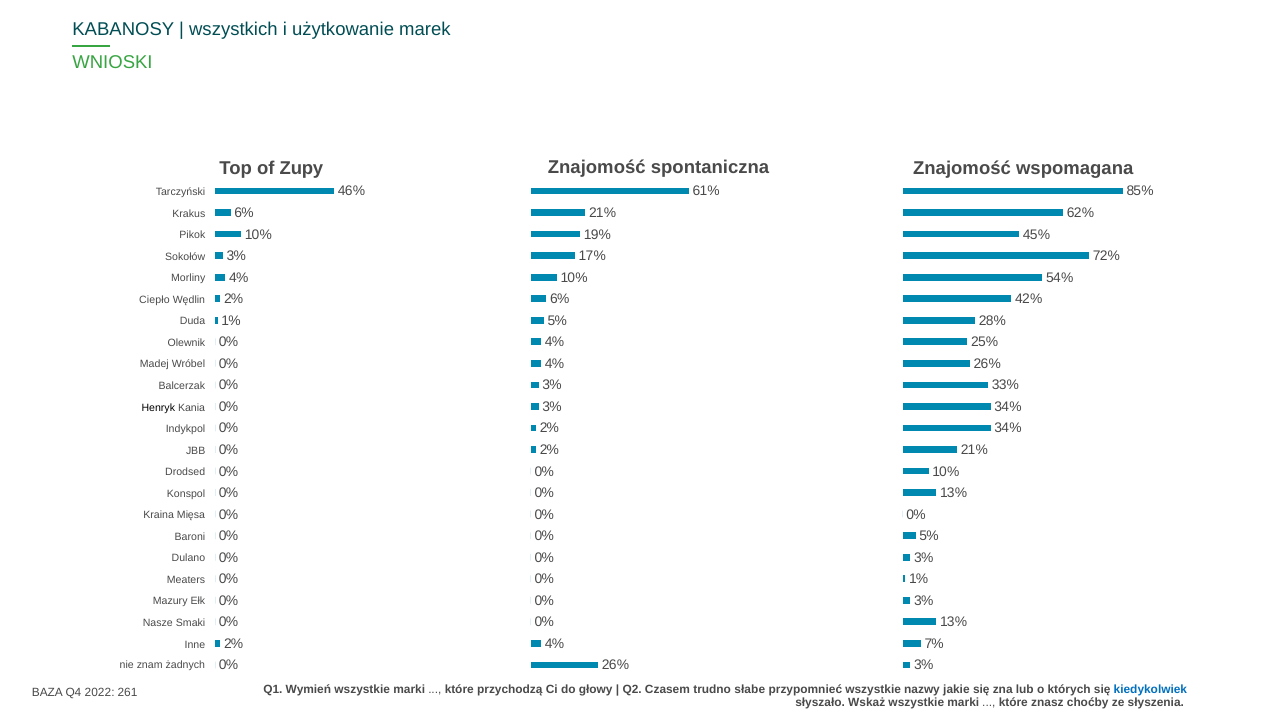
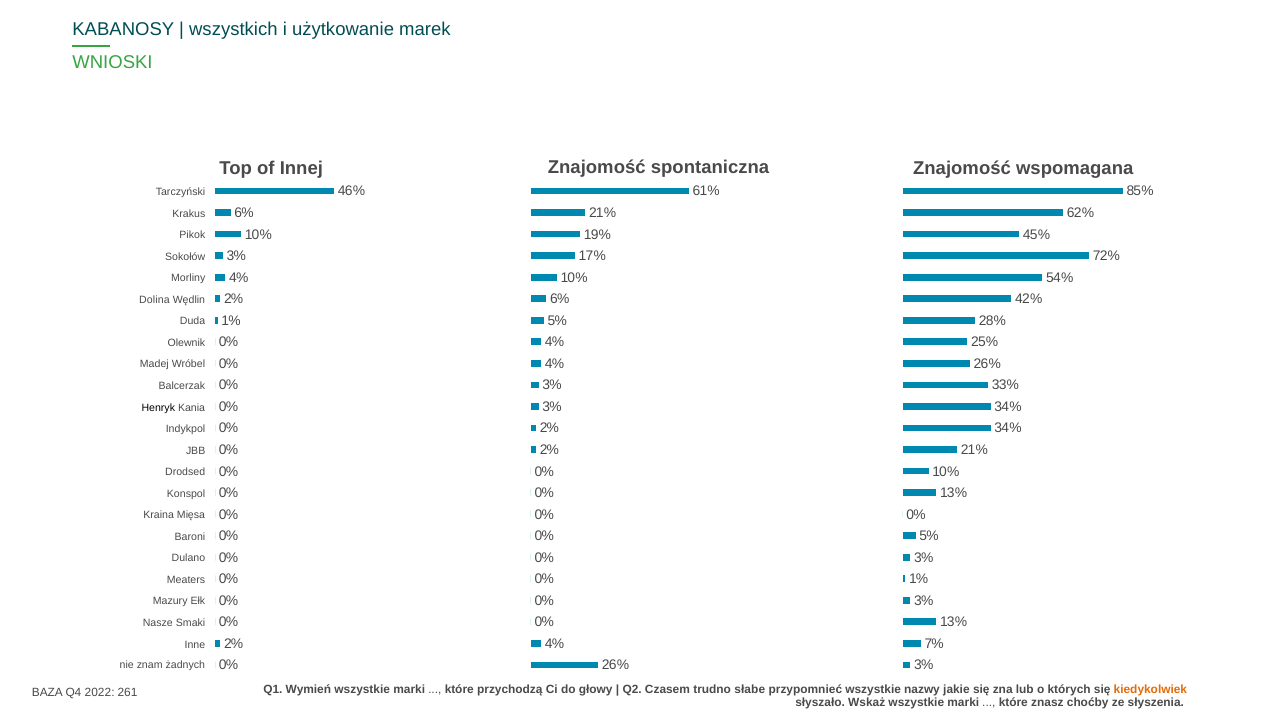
Zupy: Zupy -> Innej
Ciepło: Ciepło -> Dolina
kiedykolwiek colour: blue -> orange
